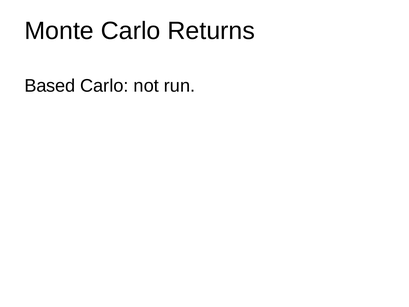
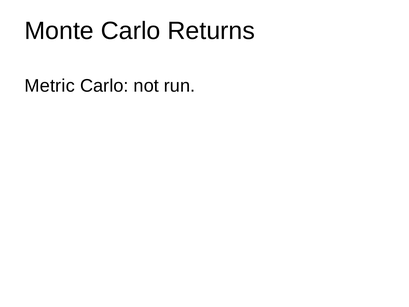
Based: Based -> Metric
